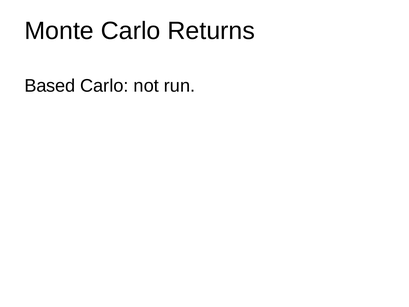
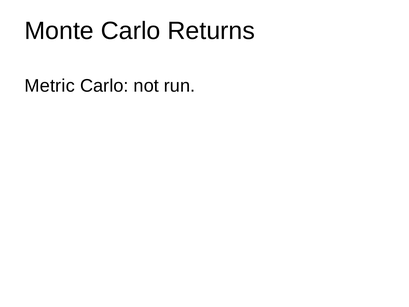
Based: Based -> Metric
